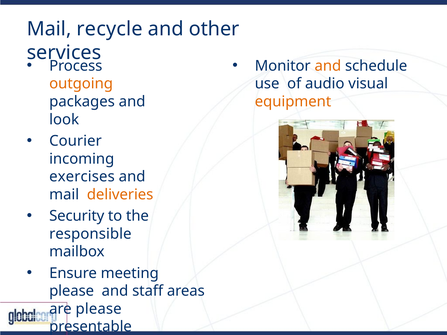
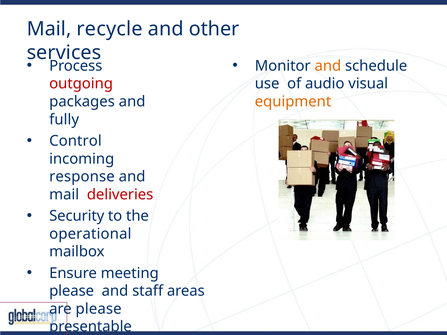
outgoing colour: orange -> red
look: look -> fully
Courier: Courier -> Control
exercises: exercises -> response
deliveries colour: orange -> red
responsible: responsible -> operational
